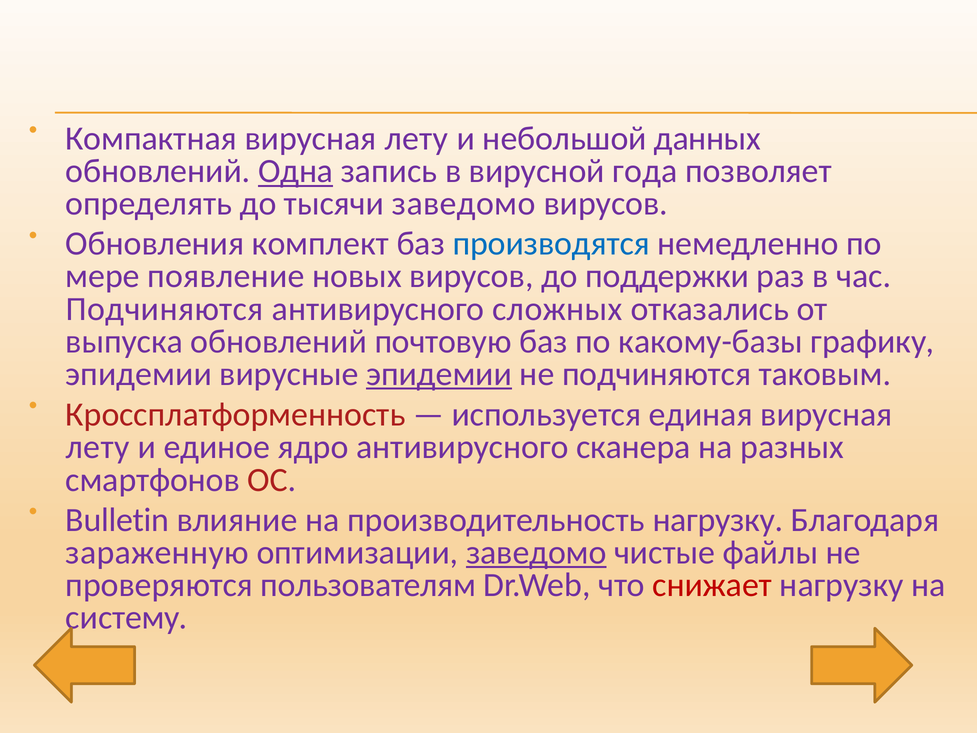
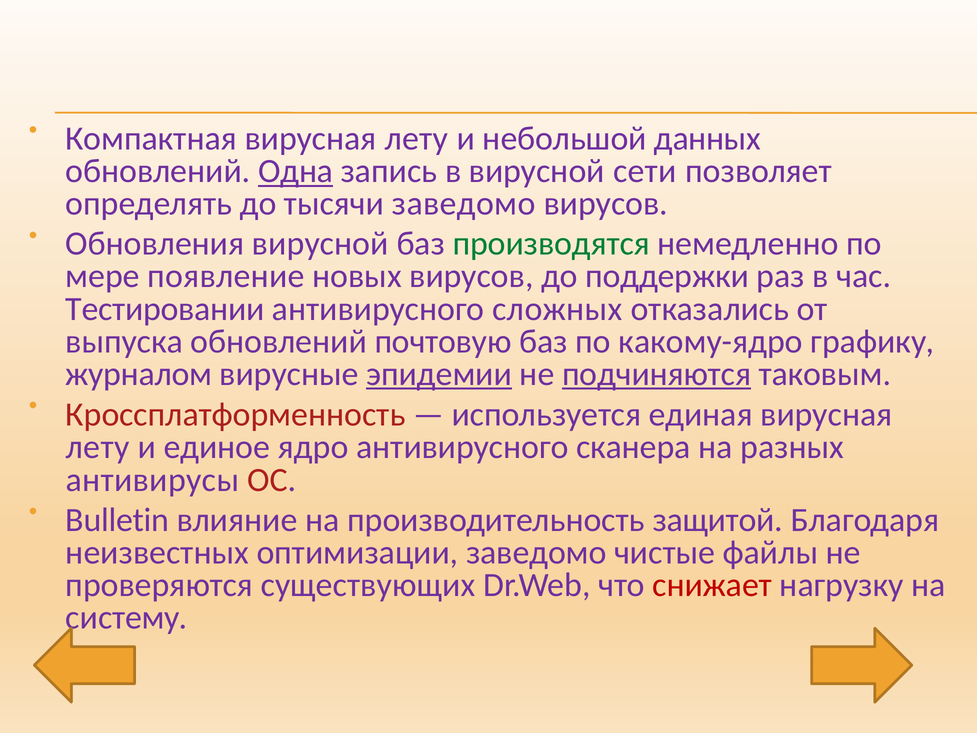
года: года -> сети
Обновления комплект: комплект -> вирусной
производятся colour: blue -> green
Подчиняются at (165, 309): Подчиняются -> Тестировании
какому-базы: какому-базы -> какому-ядро
эпидемии at (139, 374): эпидемии -> журналом
подчиняются at (657, 374) underline: none -> present
смартфонов: смартфонов -> антивирусы
производительность нагрузку: нагрузку -> защитой
зараженную: зараженную -> неизвестных
заведомо at (536, 552) underline: present -> none
пользователям: пользователям -> существующих
